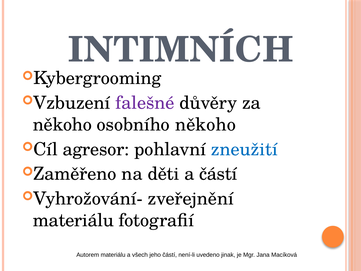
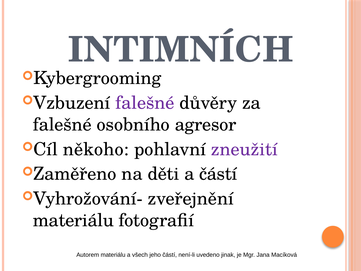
někoho at (62, 125): někoho -> falešné
osobního někoho: někoho -> agresor
agresor: agresor -> někoho
zneužití colour: blue -> purple
